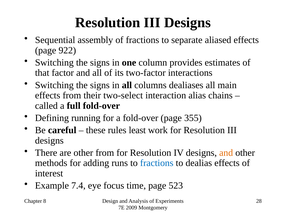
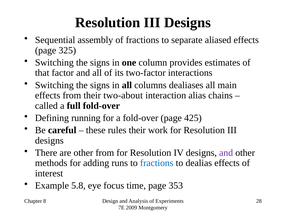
922: 922 -> 325
two-select: two-select -> two-about
355: 355 -> 425
rules least: least -> their
and at (226, 152) colour: orange -> purple
7.4: 7.4 -> 5.8
523: 523 -> 353
